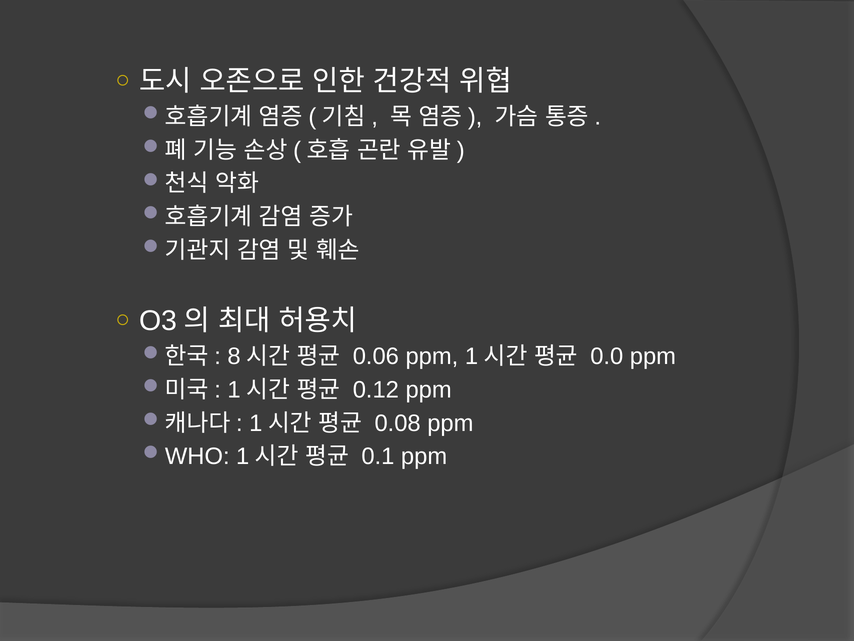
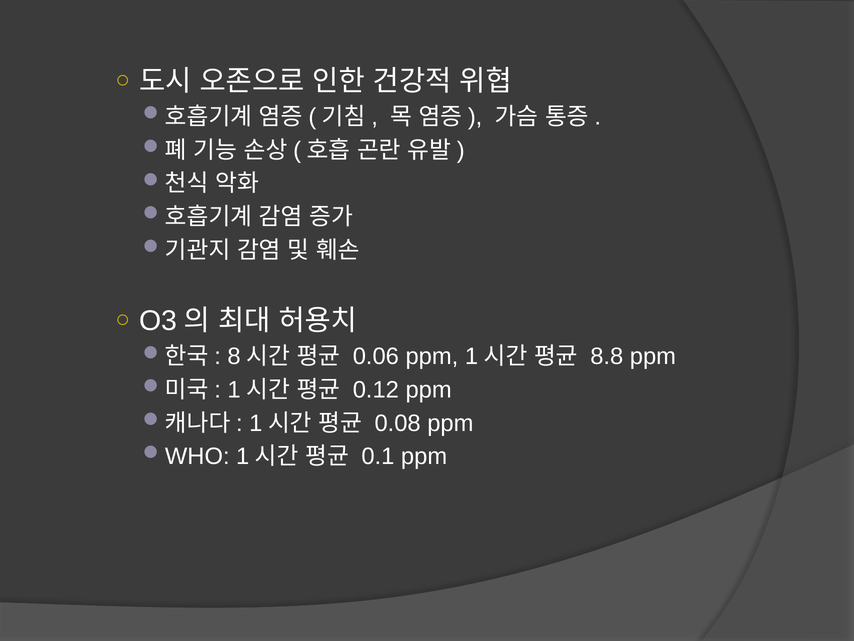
0.0: 0.0 -> 8.8
